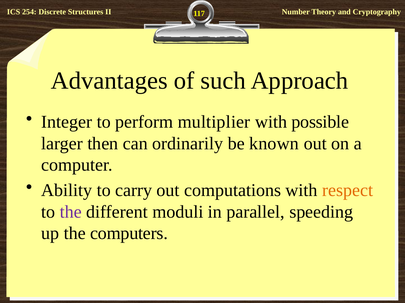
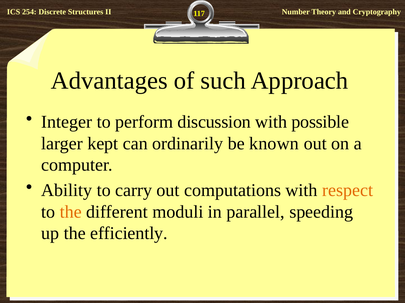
multiplier: multiplier -> discussion
then: then -> kept
the at (71, 212) colour: purple -> orange
computers: computers -> efficiently
